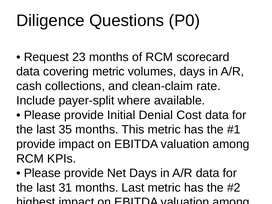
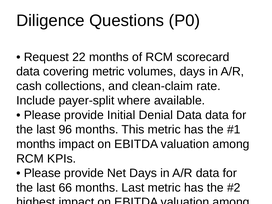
23: 23 -> 22
Denial Cost: Cost -> Data
35: 35 -> 96
provide at (36, 144): provide -> months
31: 31 -> 66
